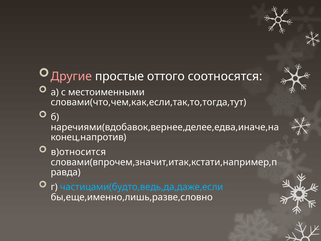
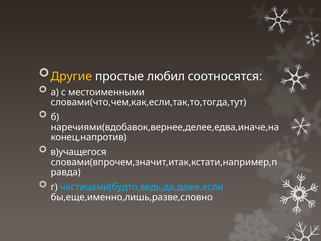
Другие colour: pink -> yellow
оттого: оттого -> любил
в)относится: в)относится -> в)учащегося
